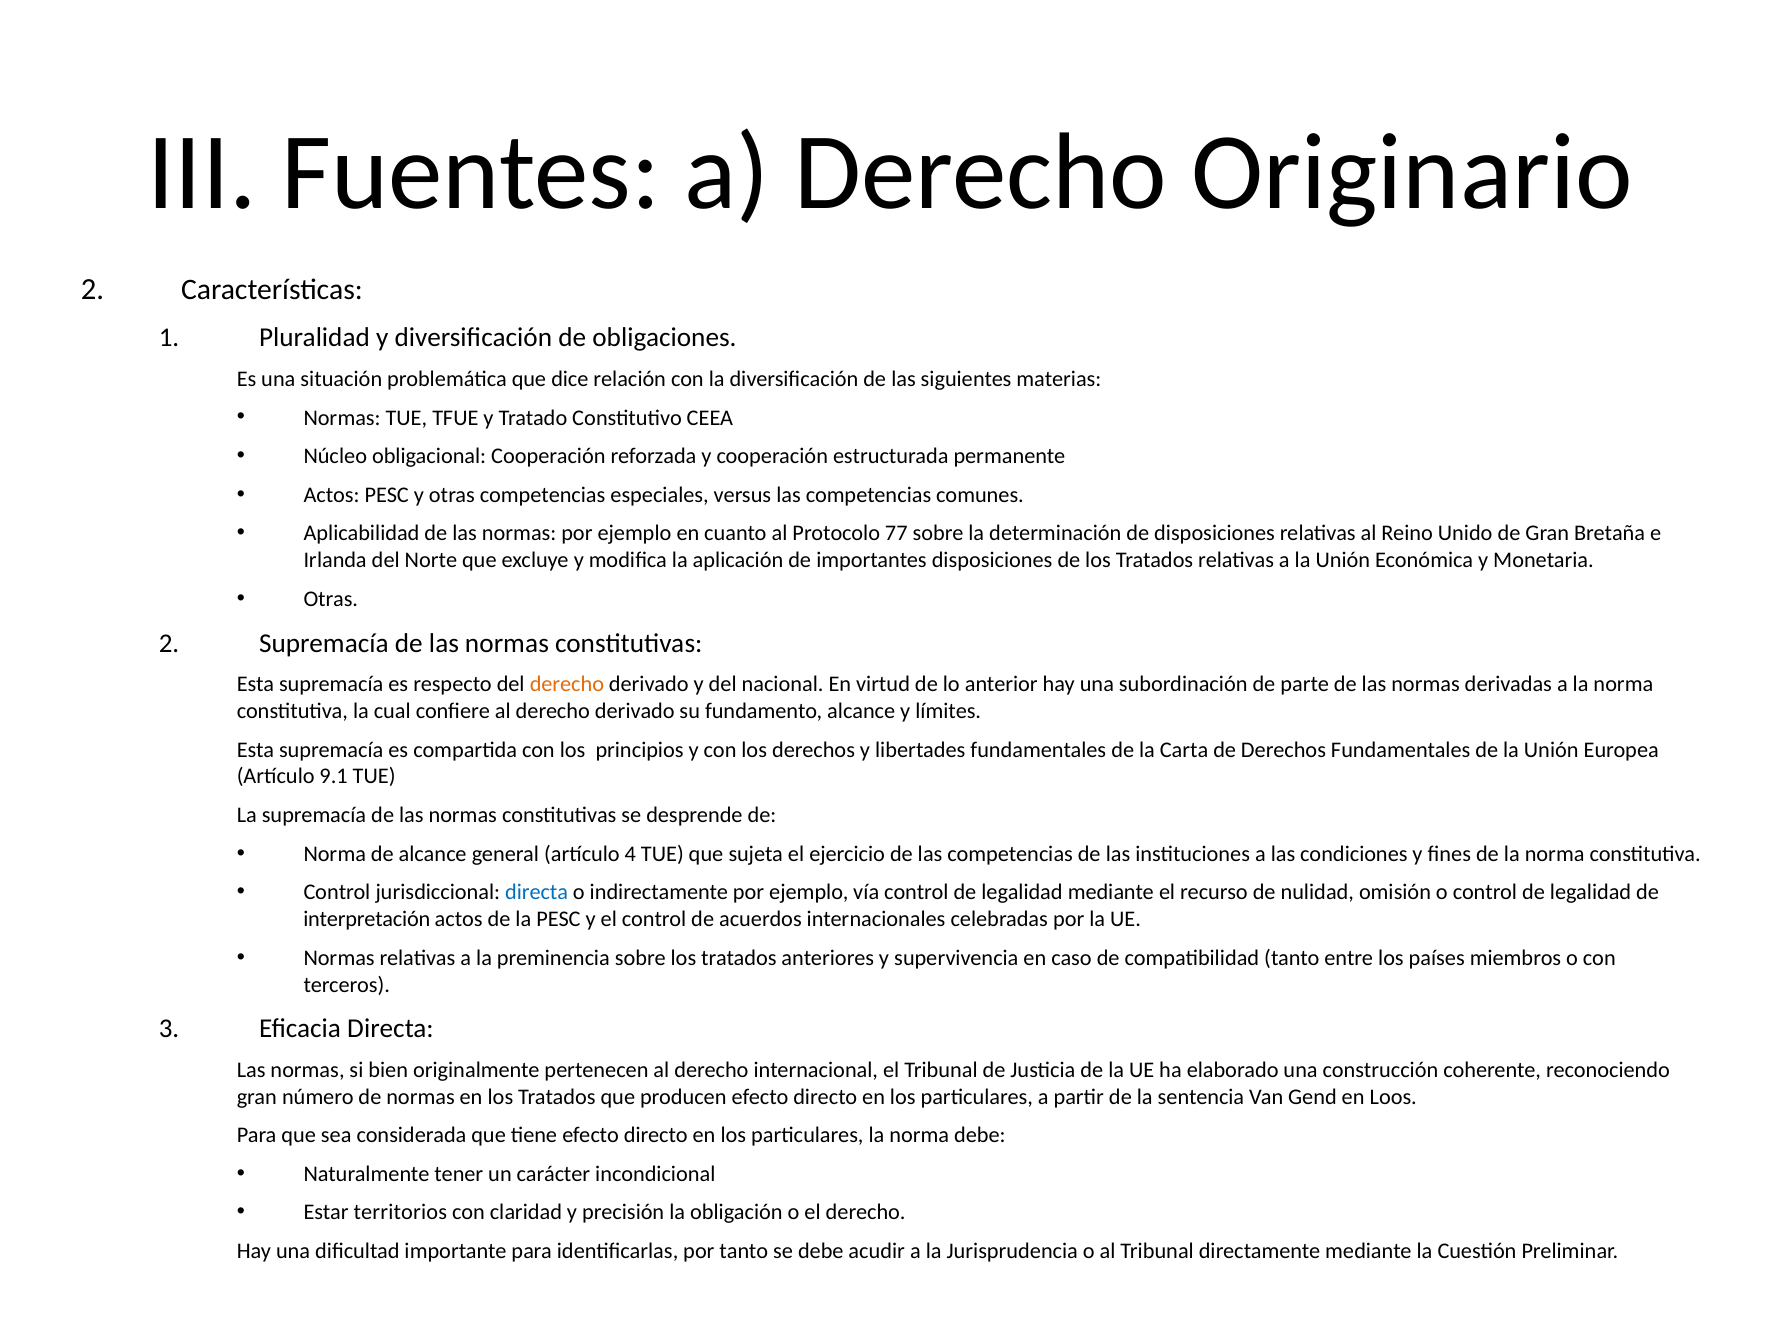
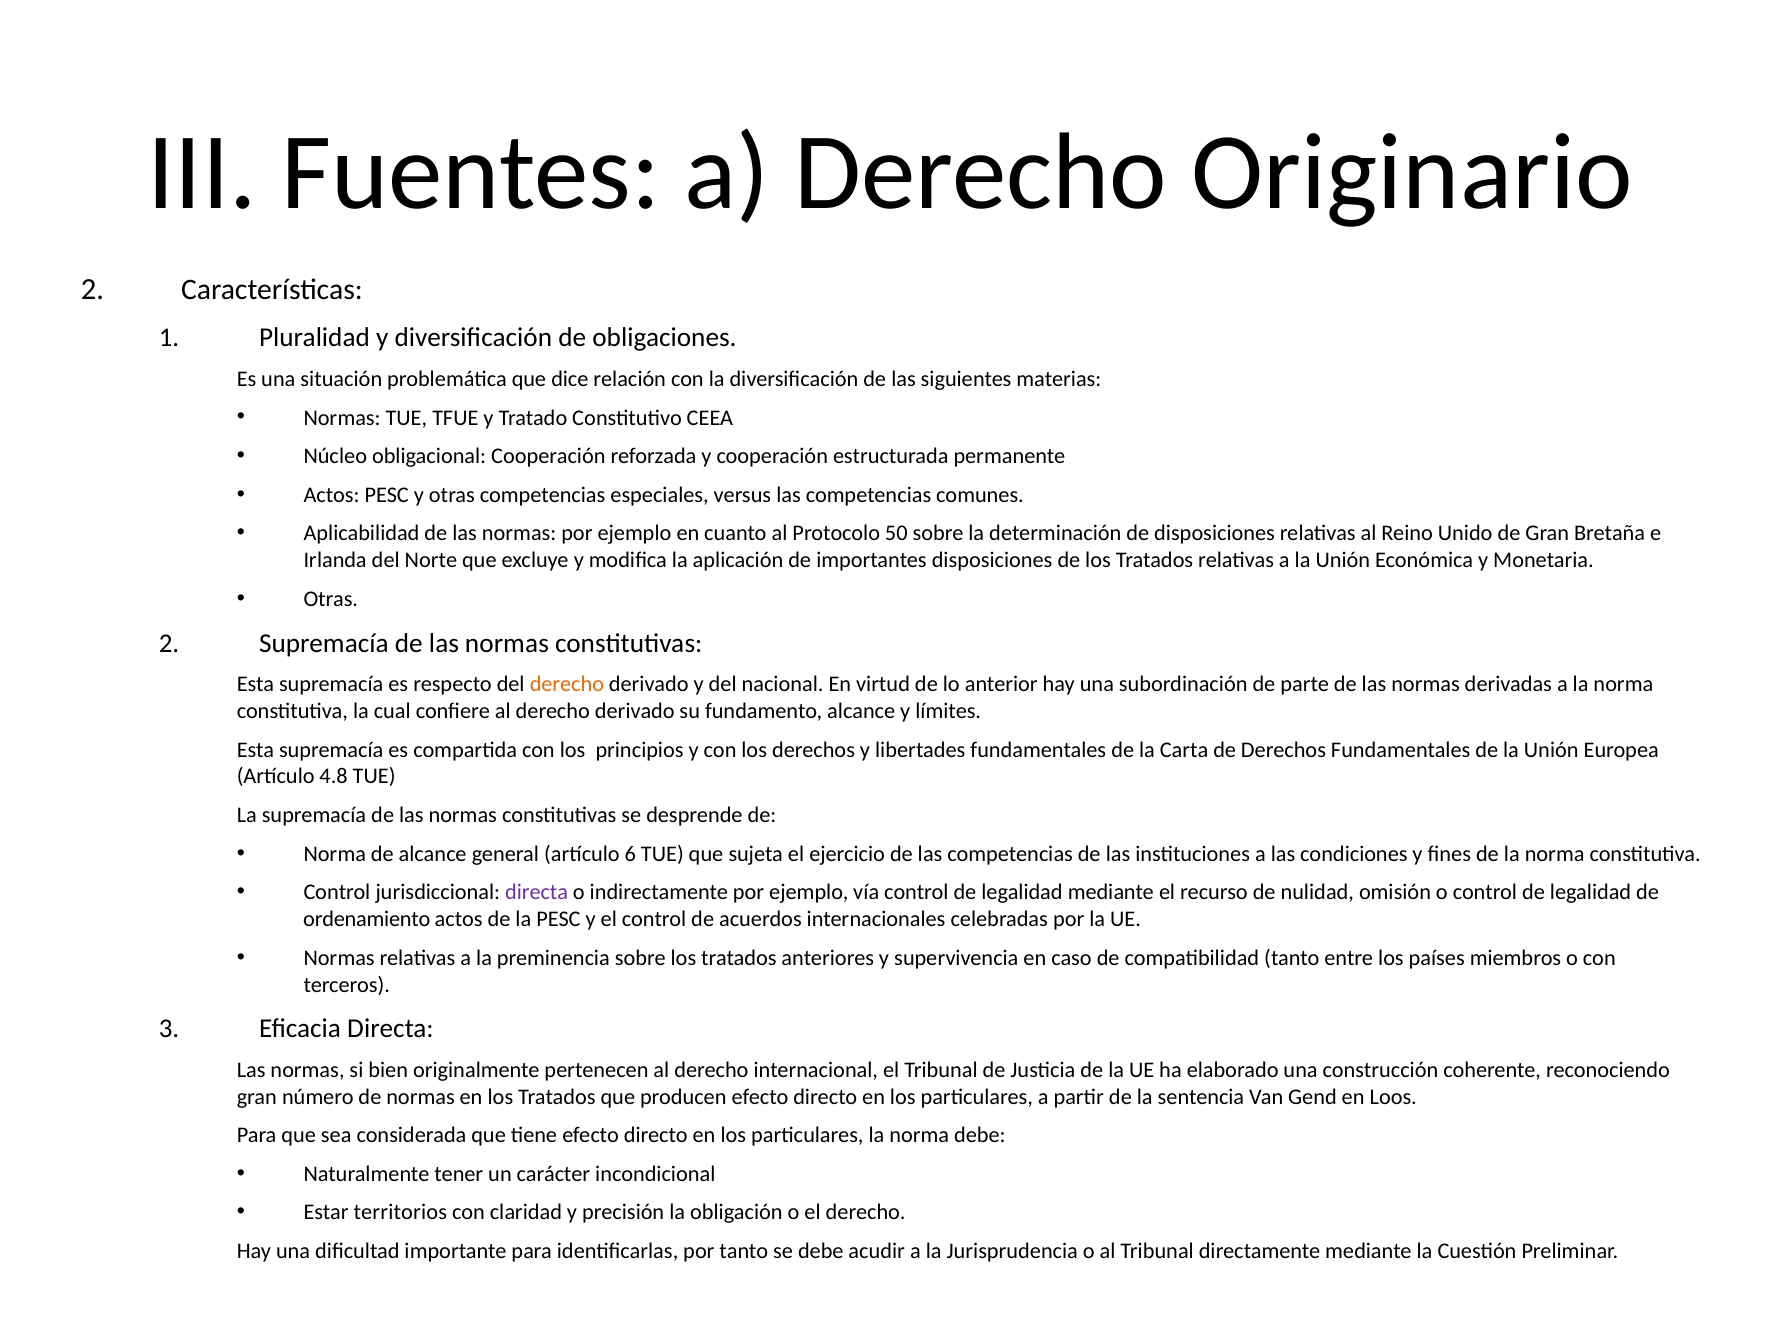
77: 77 -> 50
9.1: 9.1 -> 4.8
4: 4 -> 6
directa at (537, 893) colour: blue -> purple
interpretación: interpretación -> ordenamiento
